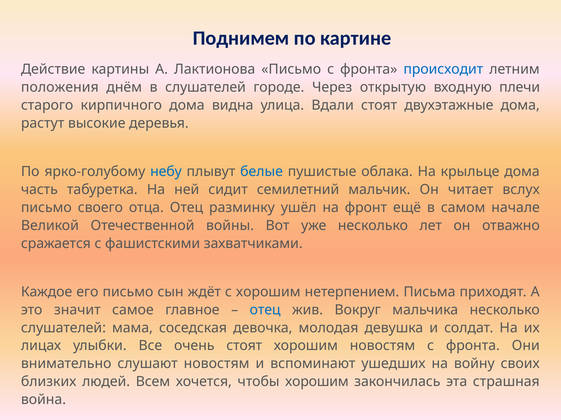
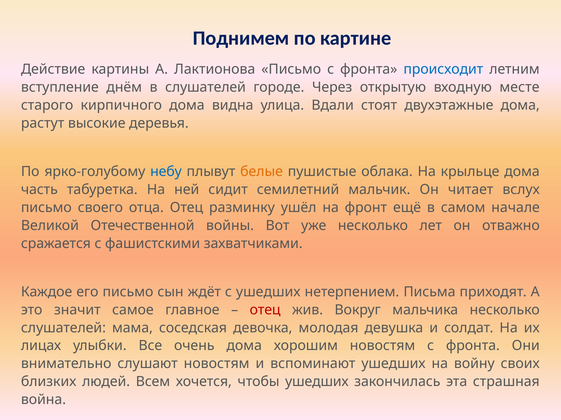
положения: положения -> вступление
плечи: плечи -> месте
белые colour: blue -> orange
с хорошим: хорошим -> ушедших
отец at (265, 310) colour: blue -> red
очень стоят: стоят -> дома
чтобы хорошим: хорошим -> ушедших
